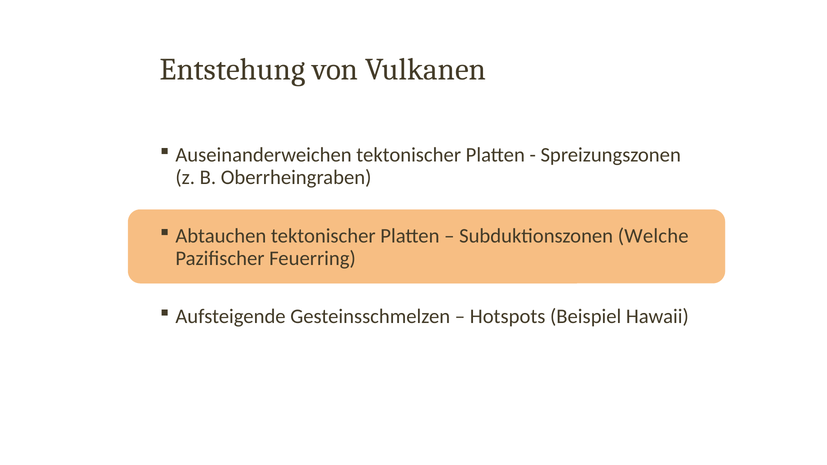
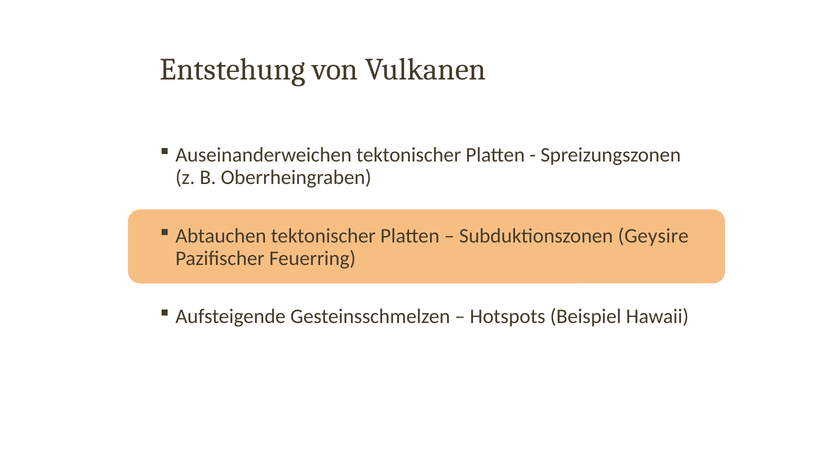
Welche: Welche -> Geysire
